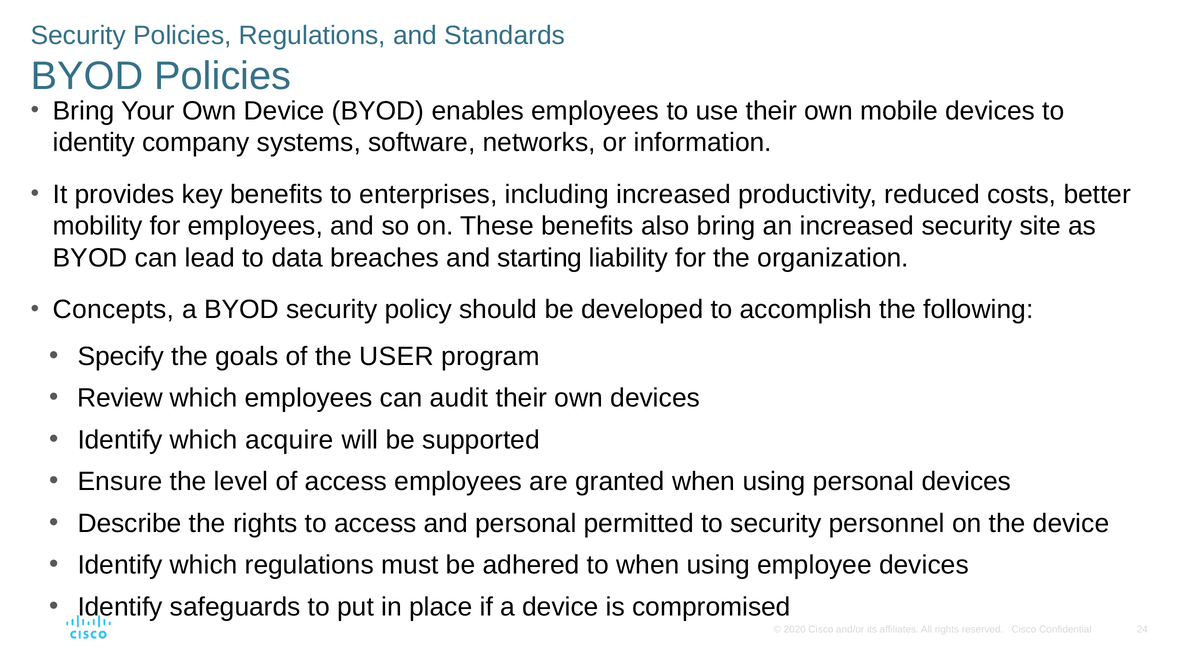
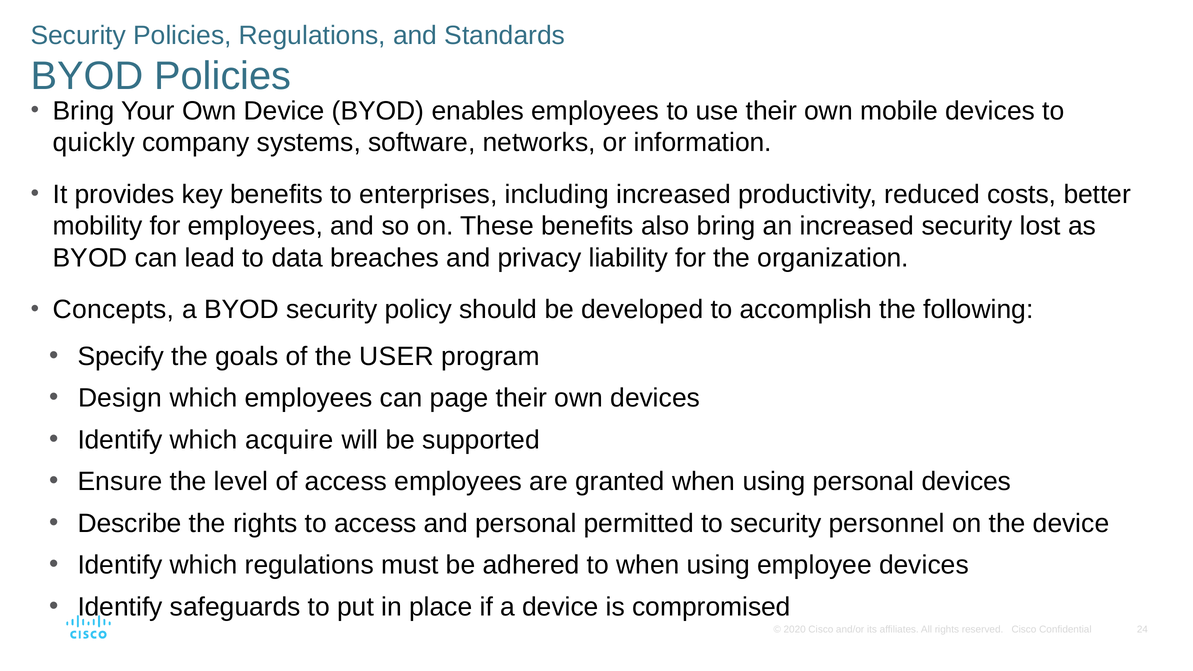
identity: identity -> quickly
site: site -> lost
starting: starting -> privacy
Review: Review -> Design
audit: audit -> page
